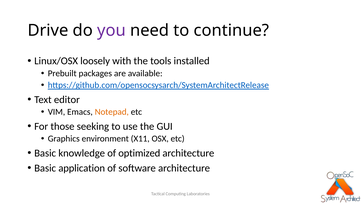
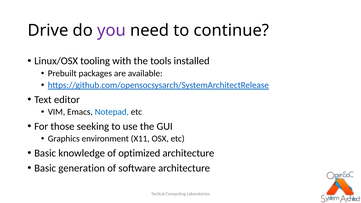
loosely: loosely -> tooling
Notepad colour: orange -> blue
application: application -> generation
